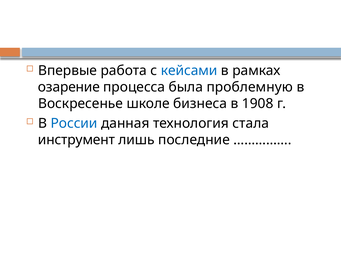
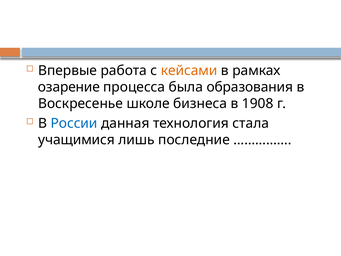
кейсами colour: blue -> orange
проблемную: проблемную -> образования
инструмент: инструмент -> учащимися
